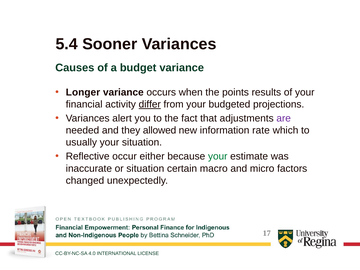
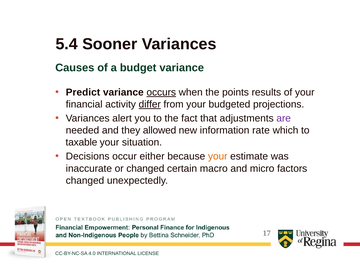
Longer: Longer -> Predict
occurs underline: none -> present
usually: usually -> taxable
Reflective: Reflective -> Decisions
your at (218, 156) colour: green -> orange
or situation: situation -> changed
